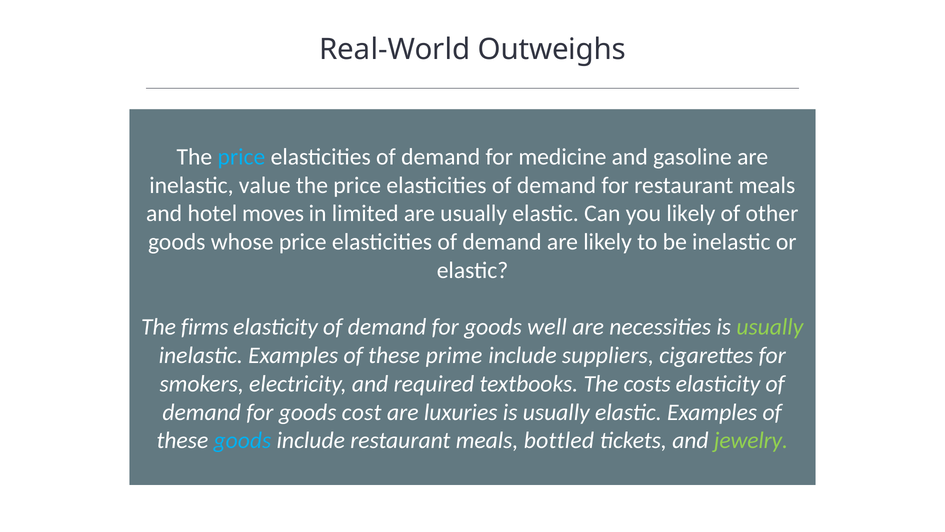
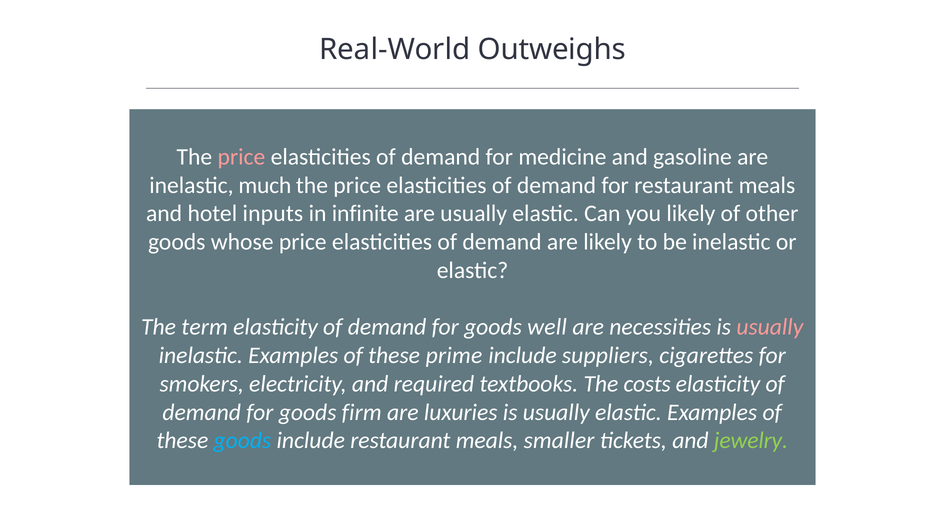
price at (241, 157) colour: light blue -> pink
value: value -> much
moves: moves -> inputs
limited: limited -> infinite
firms: firms -> term
usually at (770, 327) colour: light green -> pink
cost: cost -> firm
bottled: bottled -> smaller
